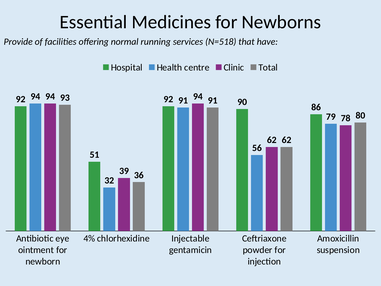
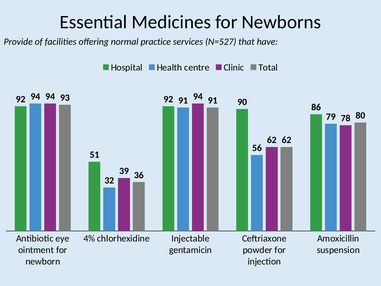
running: running -> practice
N=518: N=518 -> N=527
